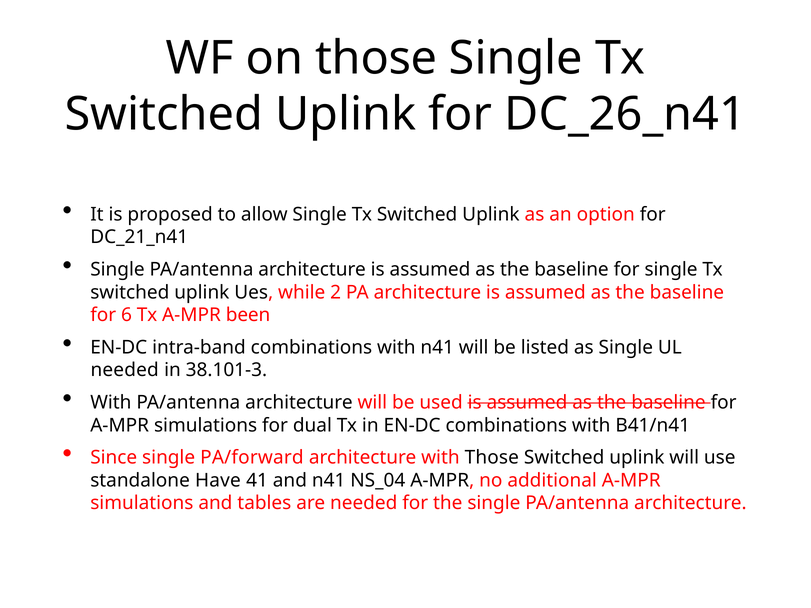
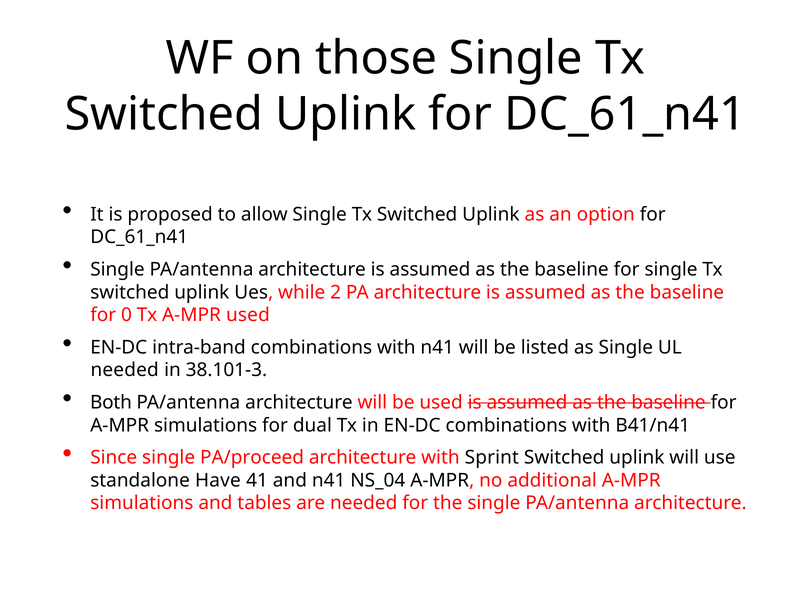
Uplink for DC_26_n41: DC_26_n41 -> DC_61_n41
DC_21_n41 at (139, 237): DC_21_n41 -> DC_61_n41
6: 6 -> 0
A-MPR been: been -> used
With at (111, 403): With -> Both
PA/forward: PA/forward -> PA/proceed
with Those: Those -> Sprint
